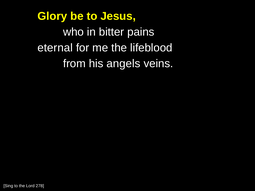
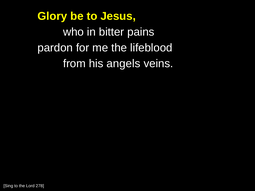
eternal: eternal -> pardon
